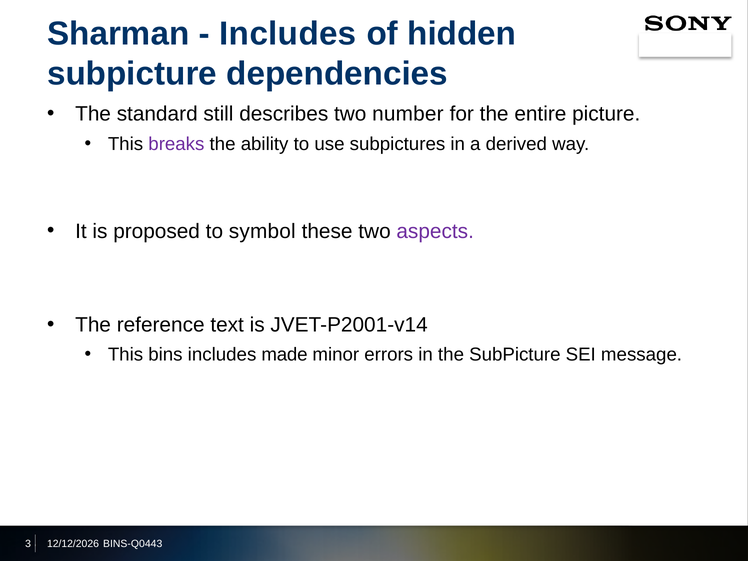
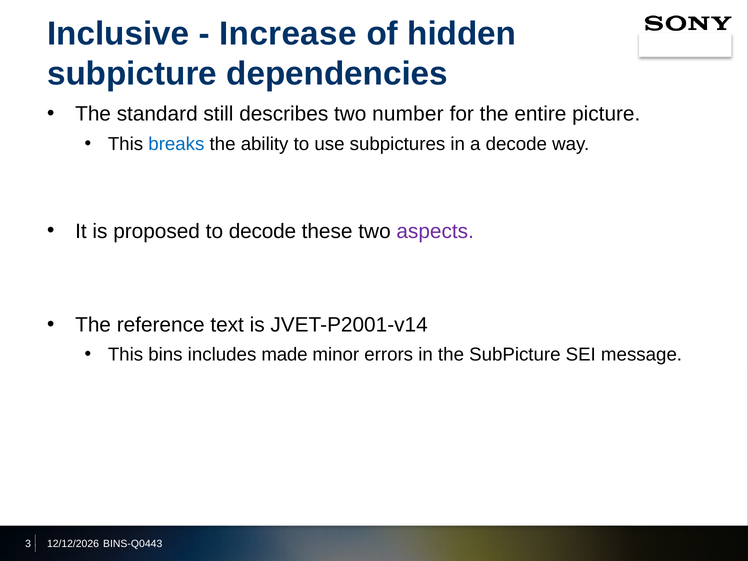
Sharman: Sharman -> Inclusive
Includes at (288, 34): Includes -> Increase
breaks colour: purple -> blue
a derived: derived -> decode
to symbol: symbol -> decode
